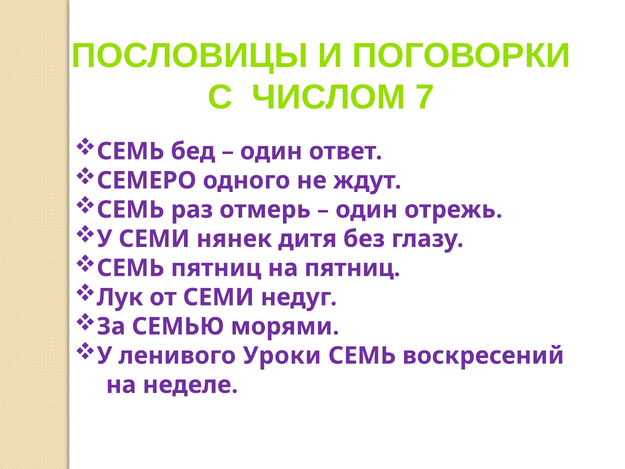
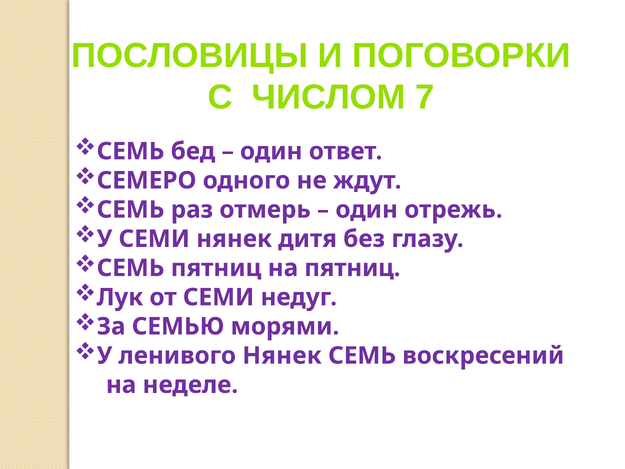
ленивого Уроки: Уроки -> Нянек
